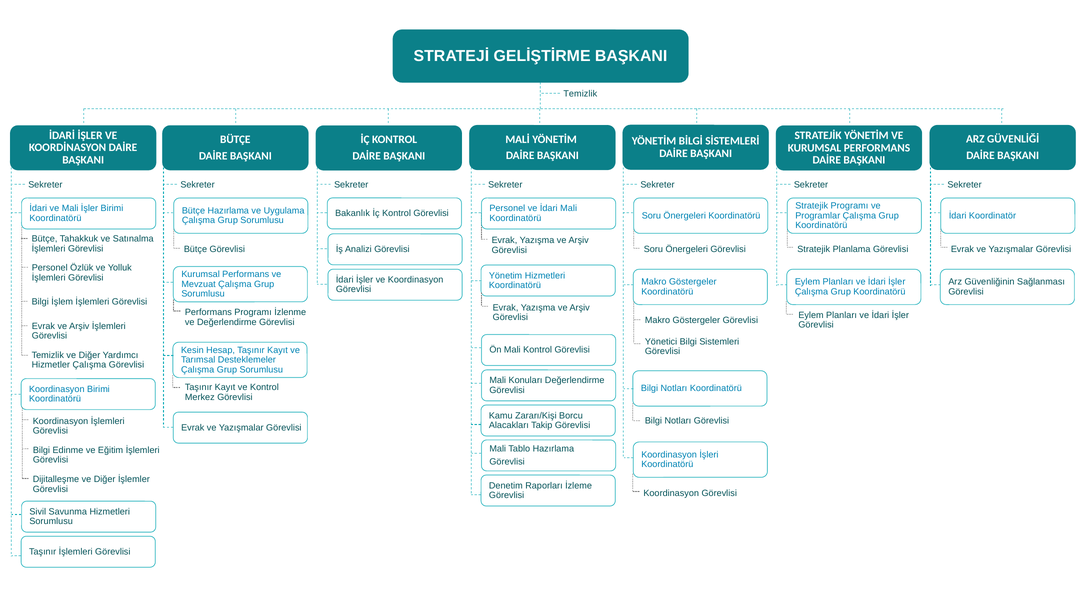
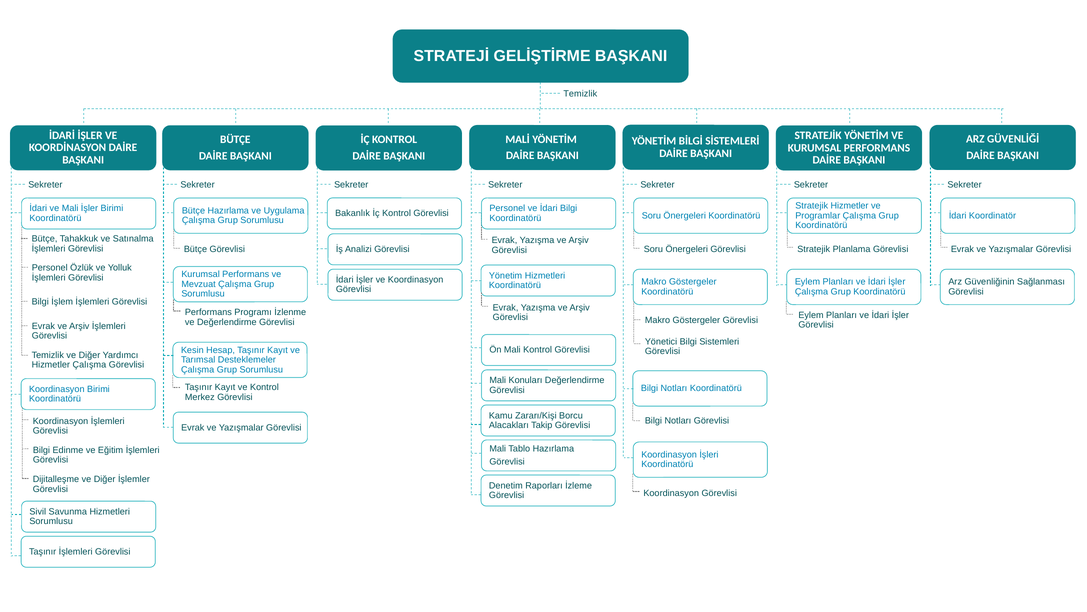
Stratejik Programı: Programı -> Hizmetler
İdari Mali: Mali -> Bilgi
